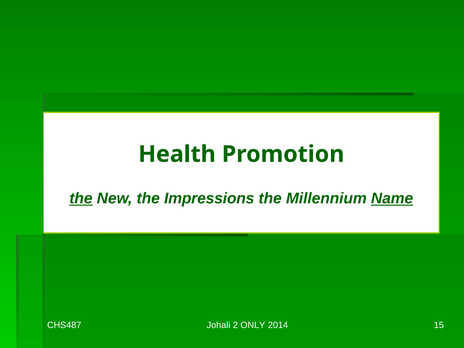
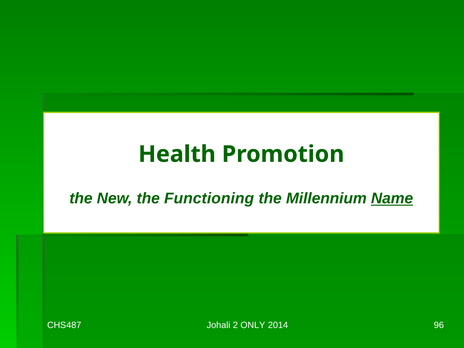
the at (81, 199) underline: present -> none
Impressions: Impressions -> Functioning
15: 15 -> 96
